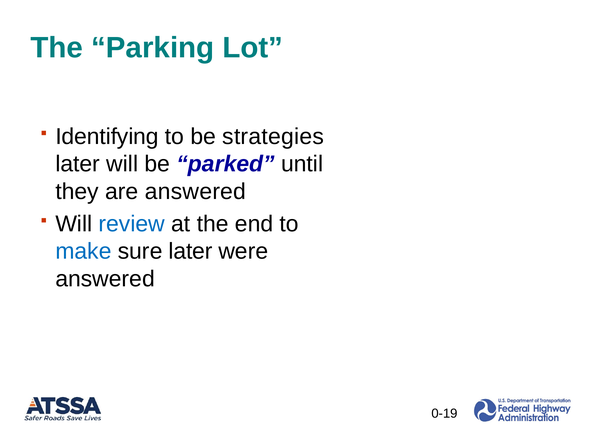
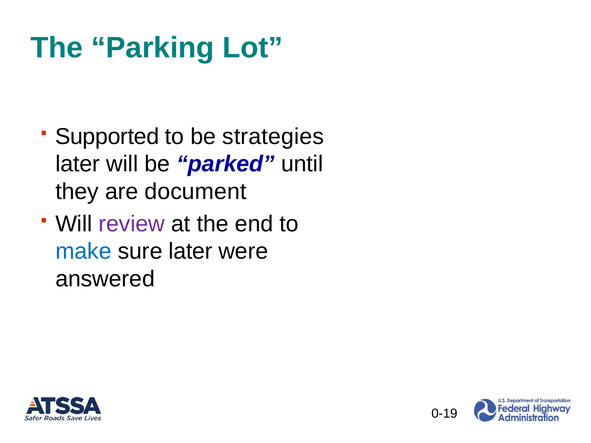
Identifying: Identifying -> Supported
are answered: answered -> document
review colour: blue -> purple
